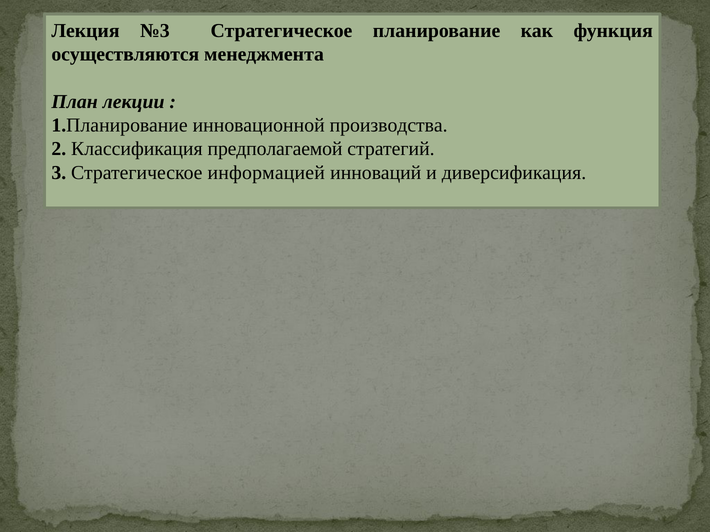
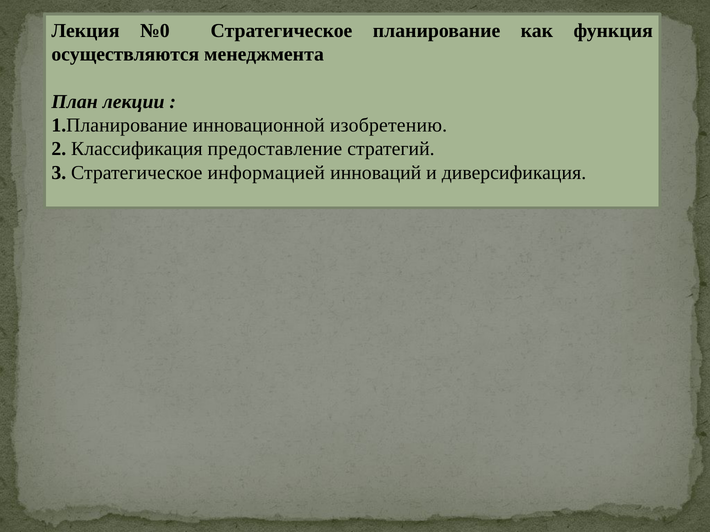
№3: №3 -> №0
производства: производства -> изобретению
предполагаемой: предполагаемой -> предоставление
